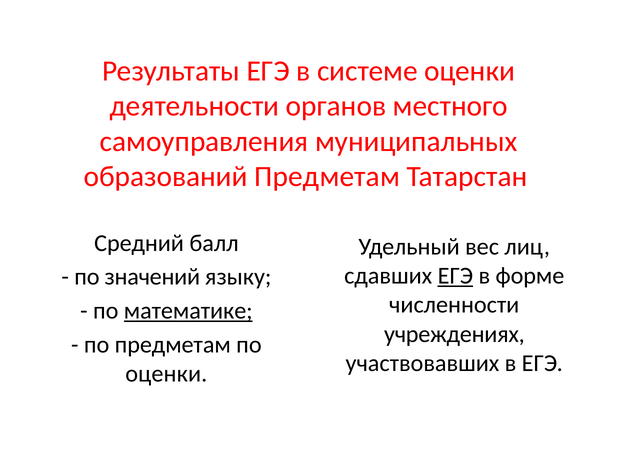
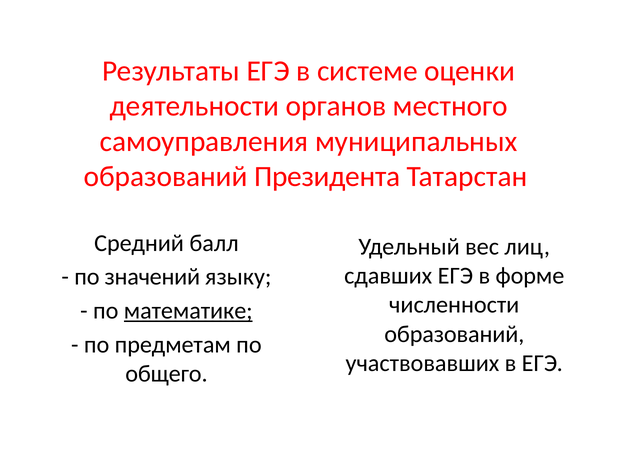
образований Предметам: Предметам -> Президента
ЕГЭ at (455, 276) underline: present -> none
учреждениях at (454, 334): учреждениях -> образований
оценки at (166, 374): оценки -> общего
